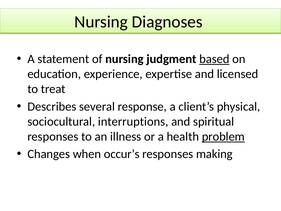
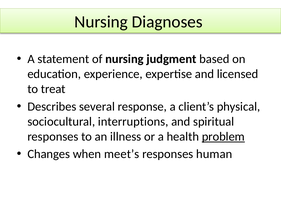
based underline: present -> none
occur’s: occur’s -> meet’s
making: making -> human
